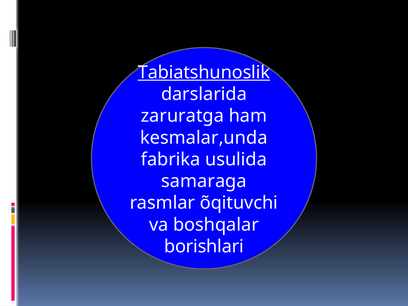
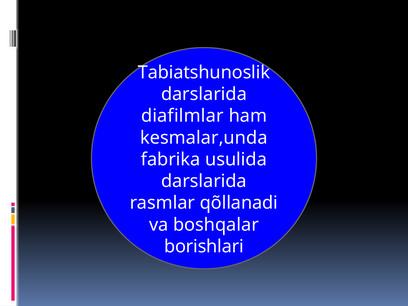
Tabiatshunoslik underline: present -> none
zaruratga: zaruratga -> diafilmlar
samaraga at (204, 181): samaraga -> darslarida
õqituvchi: õqituvchi -> qõllanadi
